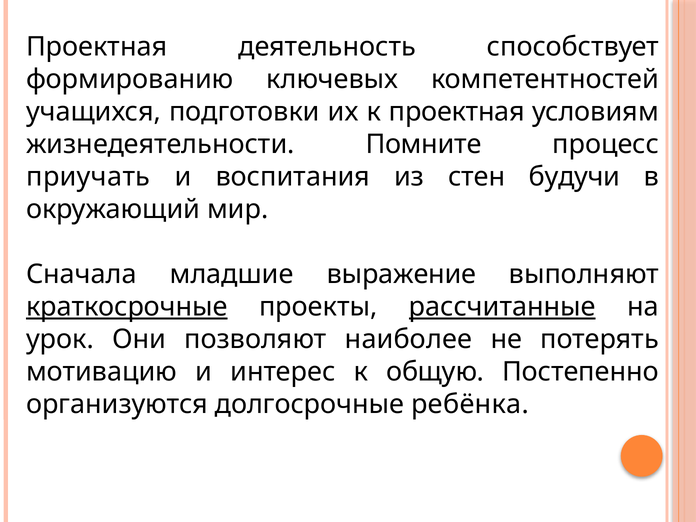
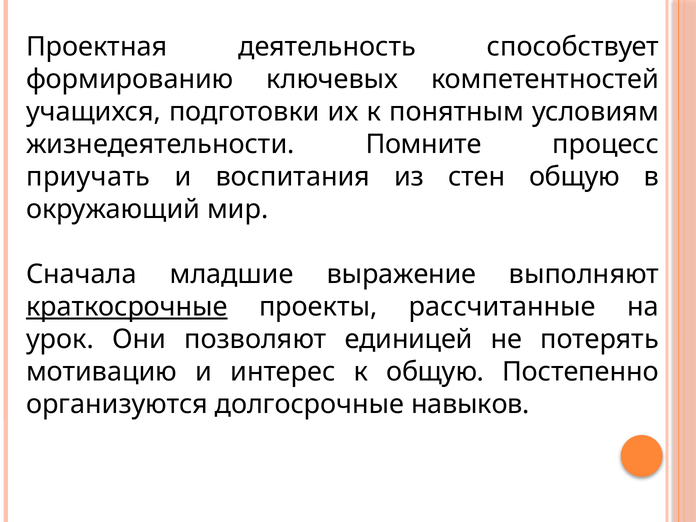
к проектная: проектная -> понятным
стен будучи: будучи -> общую
рассчитанные underline: present -> none
наиболее: наиболее -> единицей
ребёнка: ребёнка -> навыков
